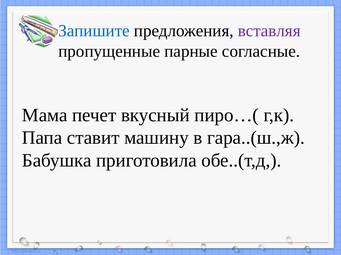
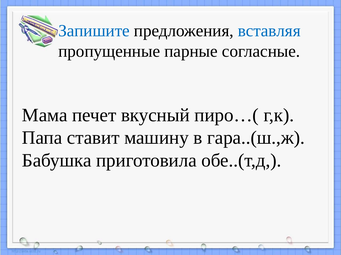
вставляя colour: purple -> blue
